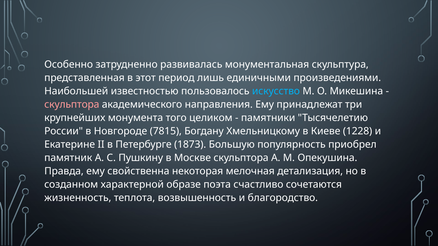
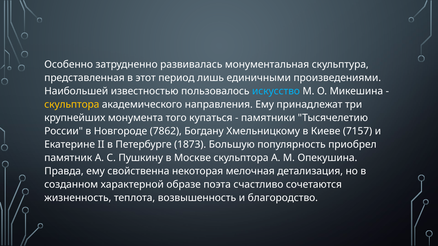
скульптора at (72, 105) colour: pink -> yellow
целиком: целиком -> купаться
7815: 7815 -> 7862
1228: 1228 -> 7157
